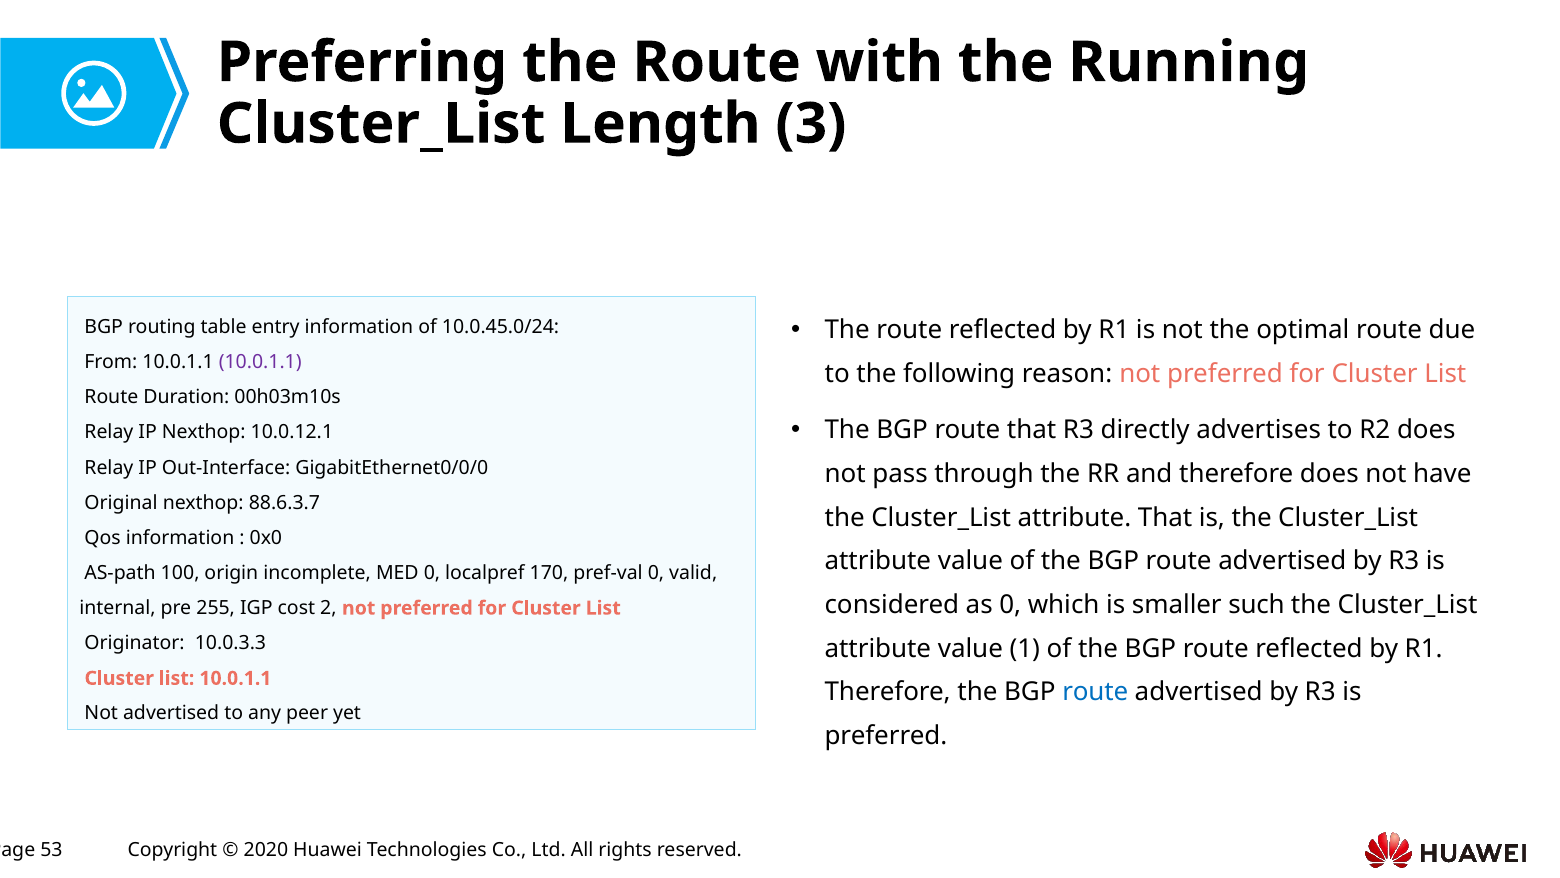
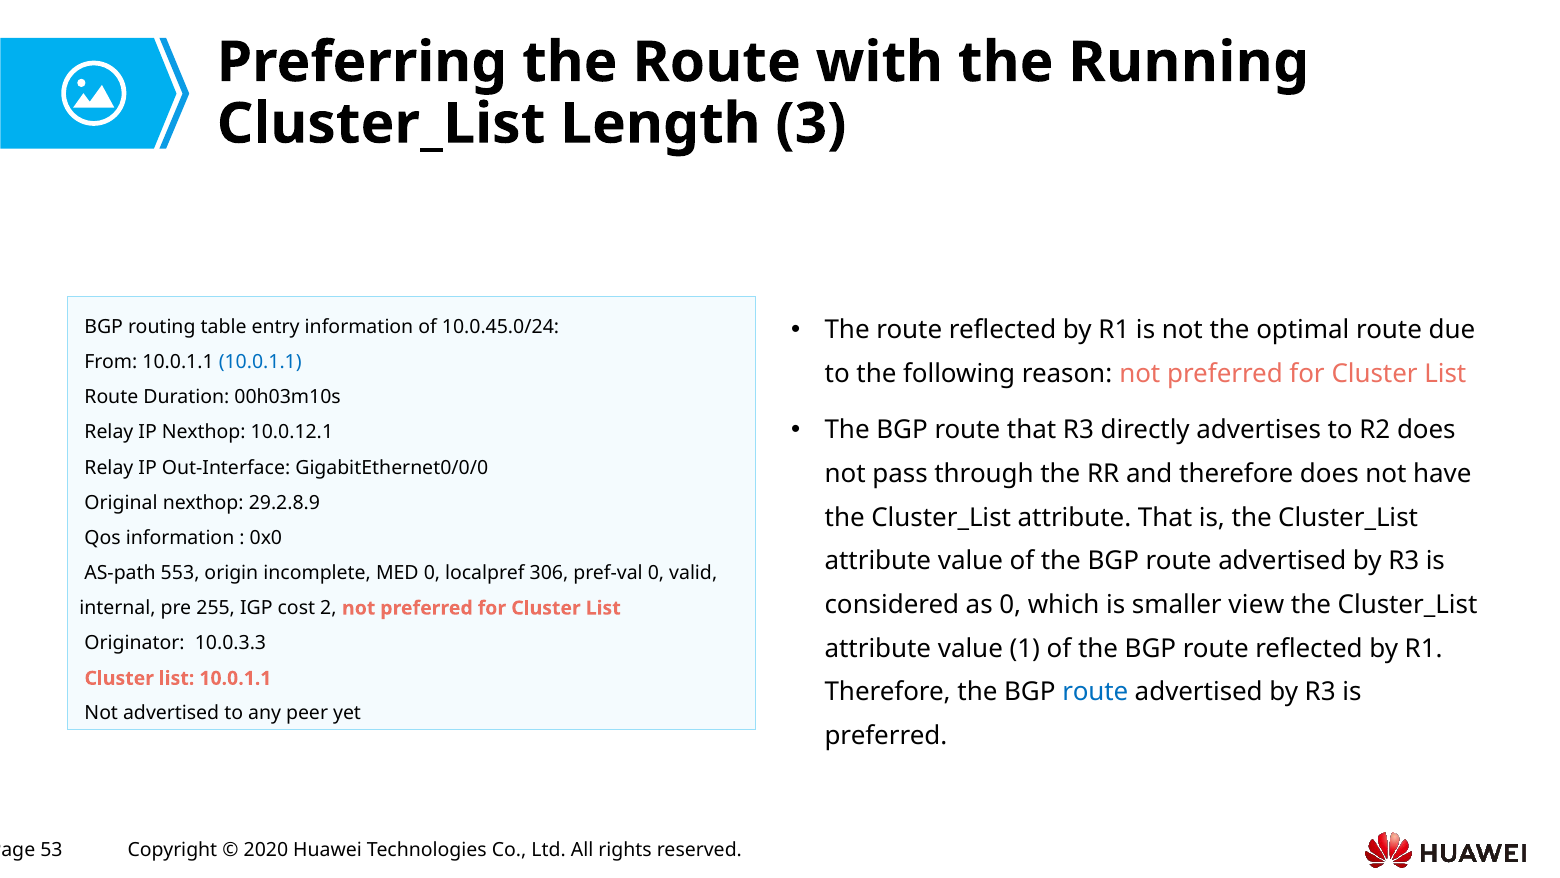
10.0.1.1 at (260, 362) colour: purple -> blue
88.6.3.7: 88.6.3.7 -> 29.2.8.9
100: 100 -> 553
170: 170 -> 306
such: such -> view
